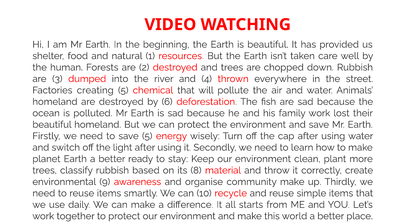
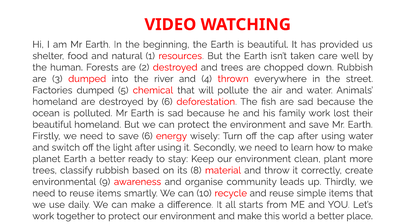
Factories creating: creating -> dumped
save 5: 5 -> 6
community make: make -> leads
